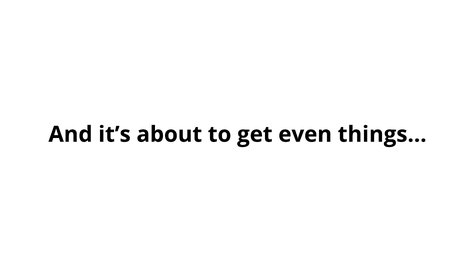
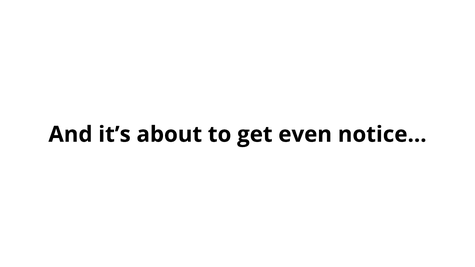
things…: things… -> notice…
